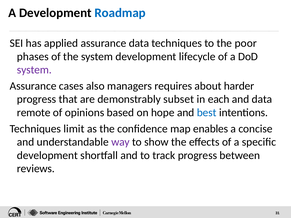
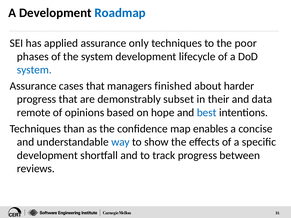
assurance data: data -> only
system at (34, 70) colour: purple -> blue
cases also: also -> that
requires: requires -> finished
each: each -> their
limit: limit -> than
way colour: purple -> blue
